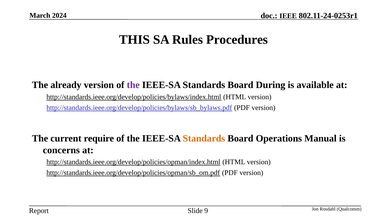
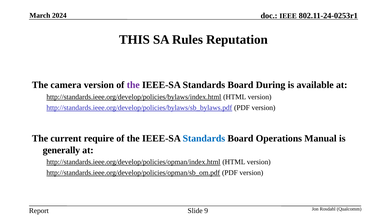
Procedures: Procedures -> Reputation
already: already -> camera
Standards at (204, 138) colour: orange -> blue
concerns: concerns -> generally
